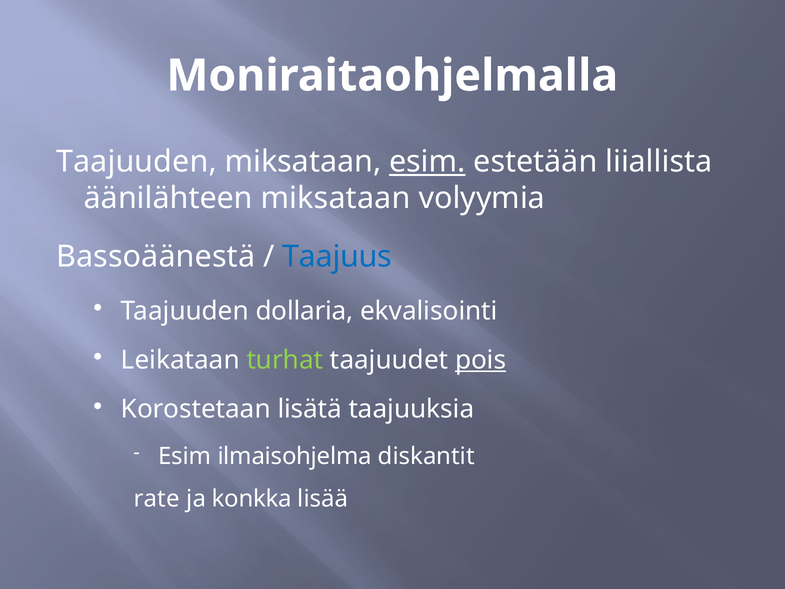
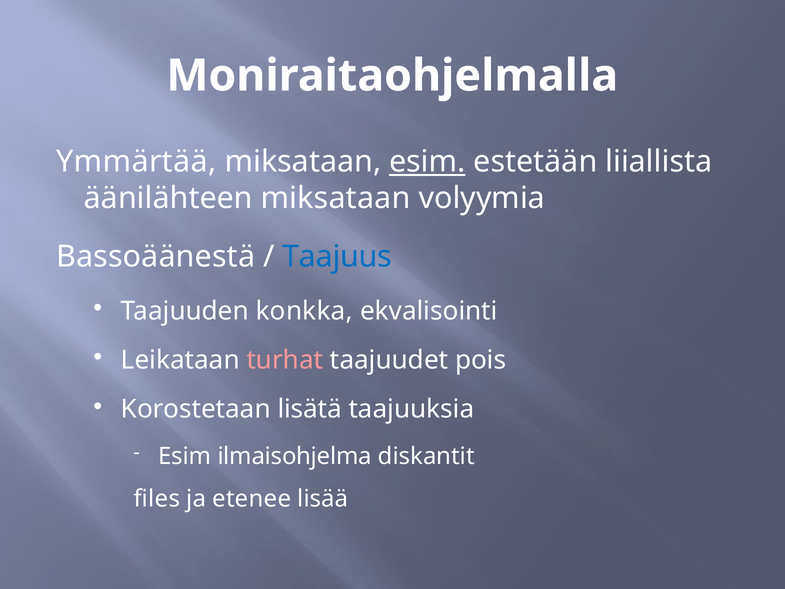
Taajuuden at (136, 162): Taajuuden -> Ymmärtää
dollaria: dollaria -> konkka
turhat colour: light green -> pink
pois underline: present -> none
rate: rate -> files
konkka: konkka -> etenee
